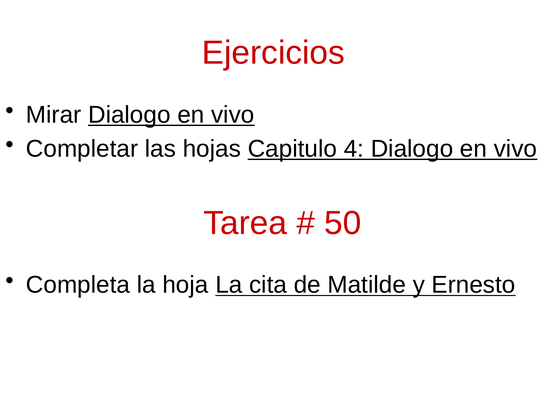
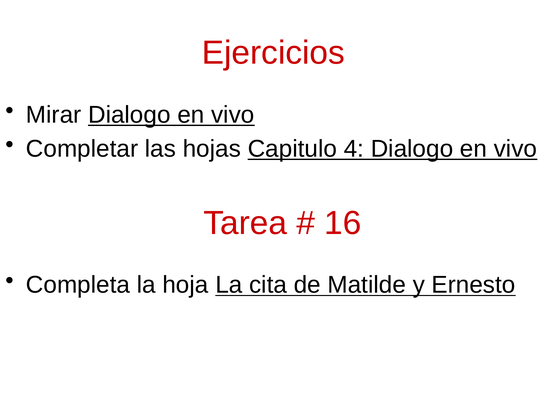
50: 50 -> 16
